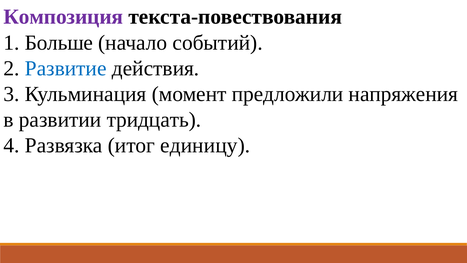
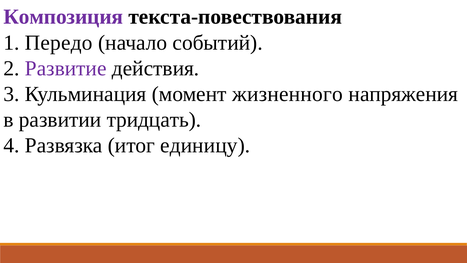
Больше: Больше -> Передо
Развитие colour: blue -> purple
предложили: предложили -> жизненного
